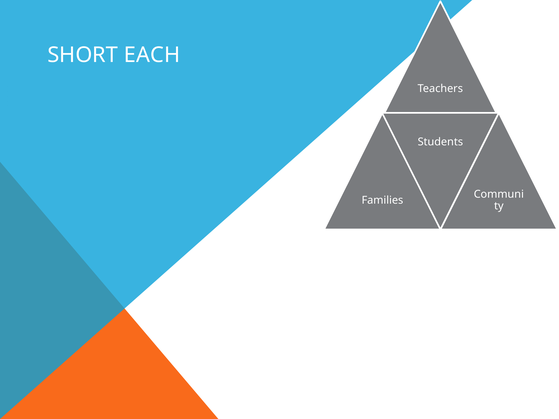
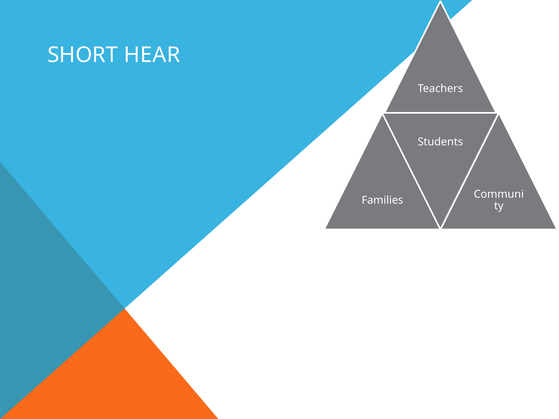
EACH: EACH -> HEAR
